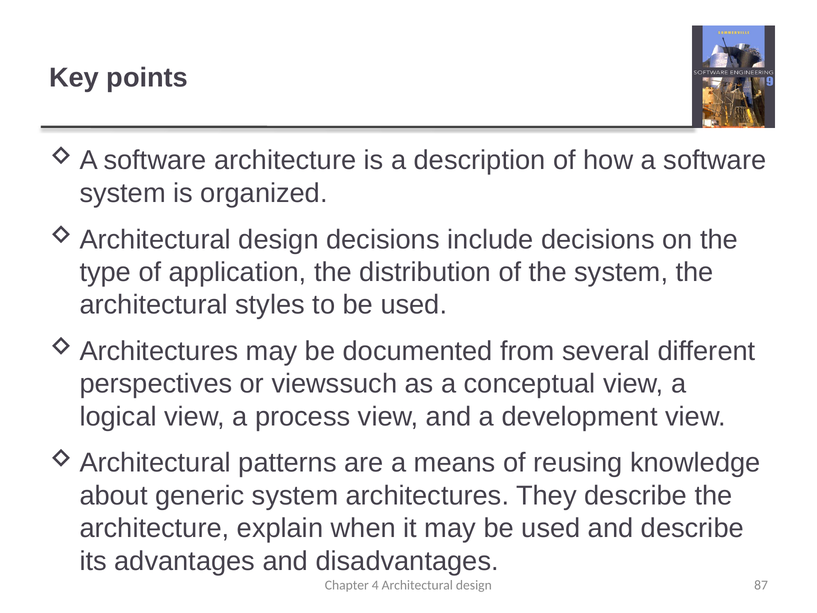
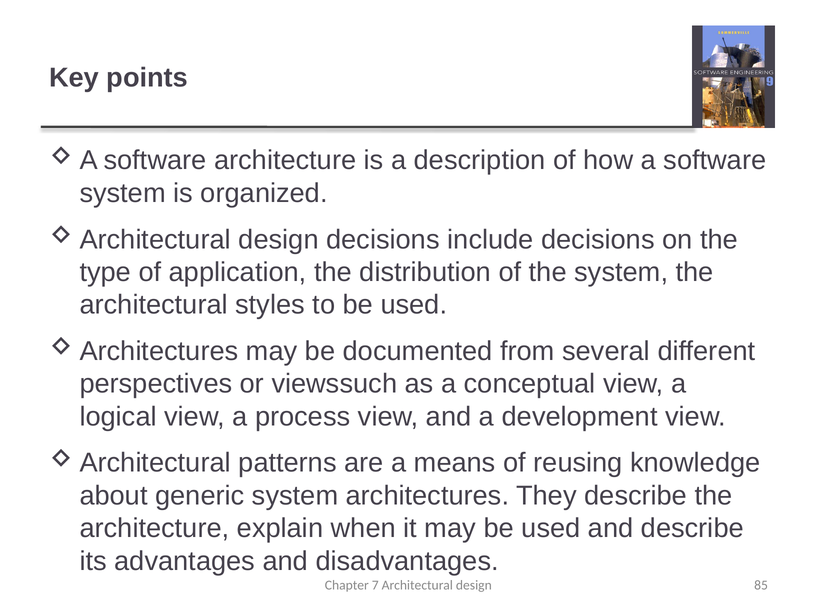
4: 4 -> 7
87: 87 -> 85
